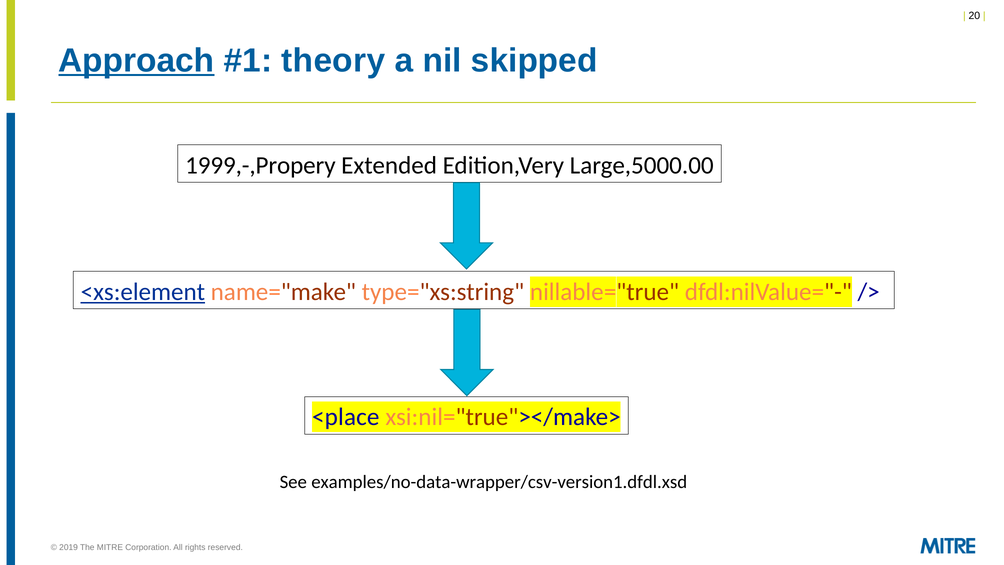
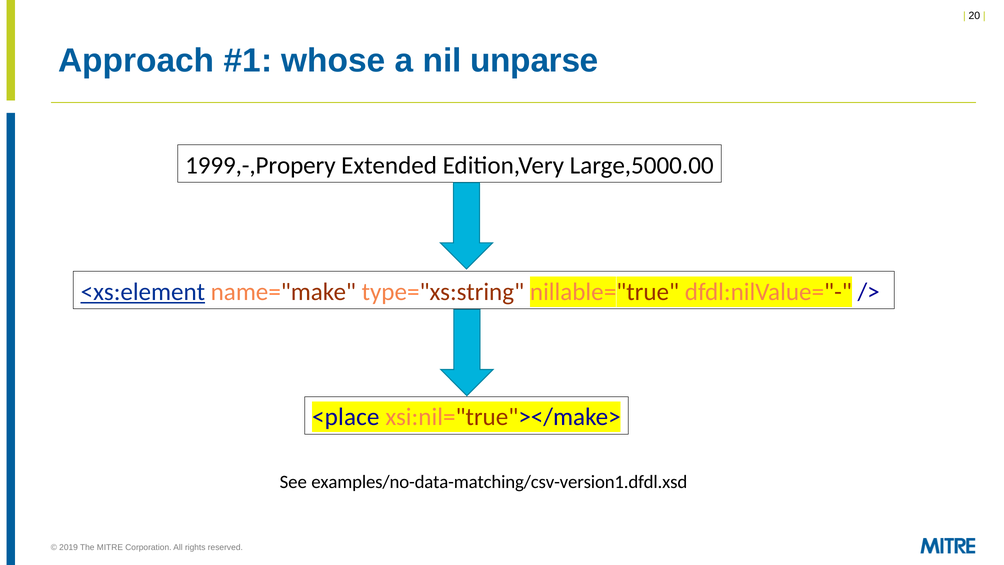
Approach underline: present -> none
theory: theory -> whose
skipped: skipped -> unparse
examples/no-data-wrapper/csv-version1.dfdl.xsd: examples/no-data-wrapper/csv-version1.dfdl.xsd -> examples/no-data-matching/csv-version1.dfdl.xsd
